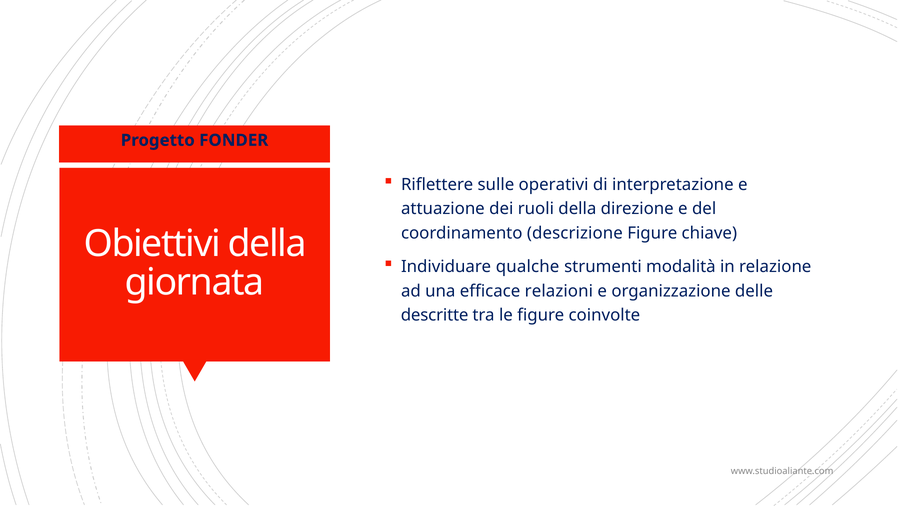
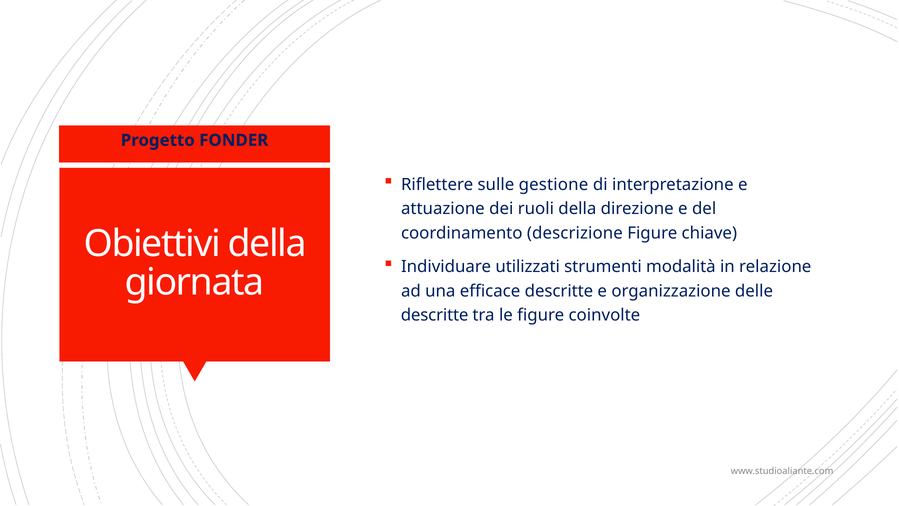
operativi: operativi -> gestione
qualche: qualche -> utilizzati
efficace relazioni: relazioni -> descritte
